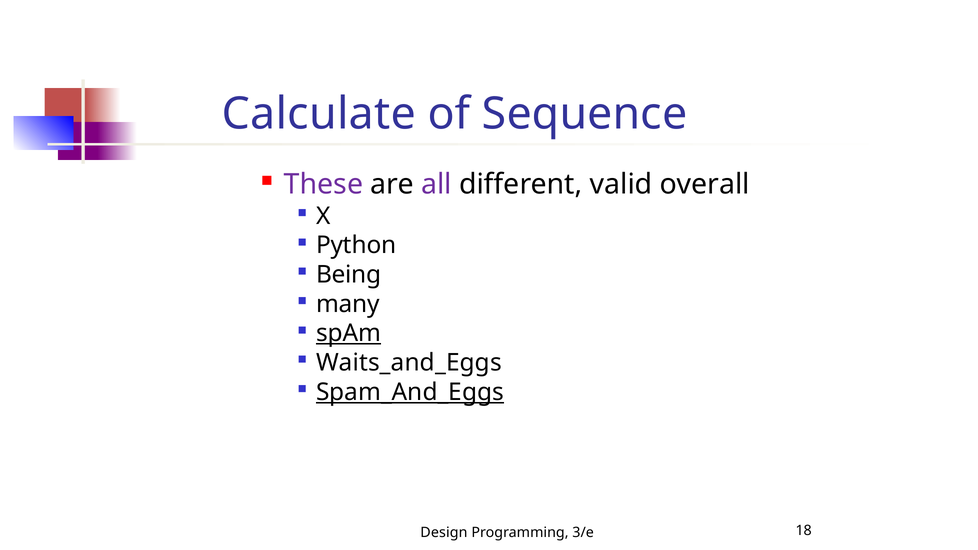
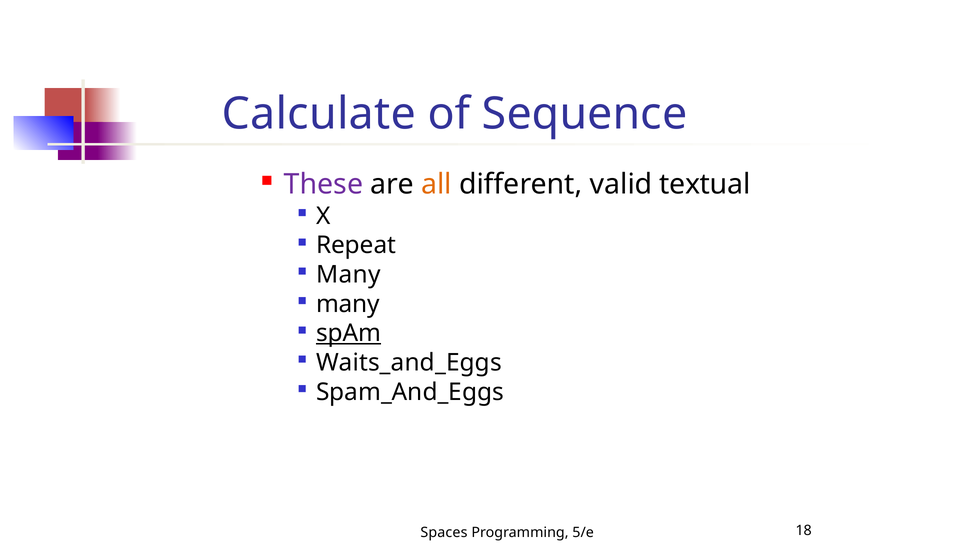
all colour: purple -> orange
overall: overall -> textual
Python: Python -> Repeat
Being at (349, 275): Being -> Many
Spam_And_Eggs underline: present -> none
Design: Design -> Spaces
3/e: 3/e -> 5/e
